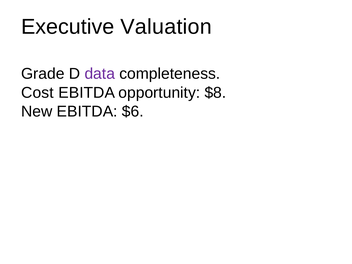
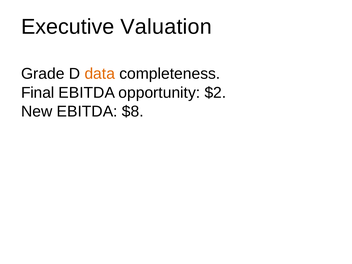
data colour: purple -> orange
Cost: Cost -> Final
$8: $8 -> $2
$6: $6 -> $8
